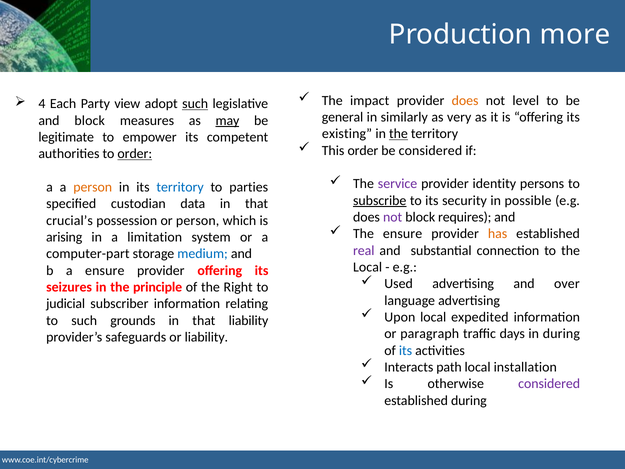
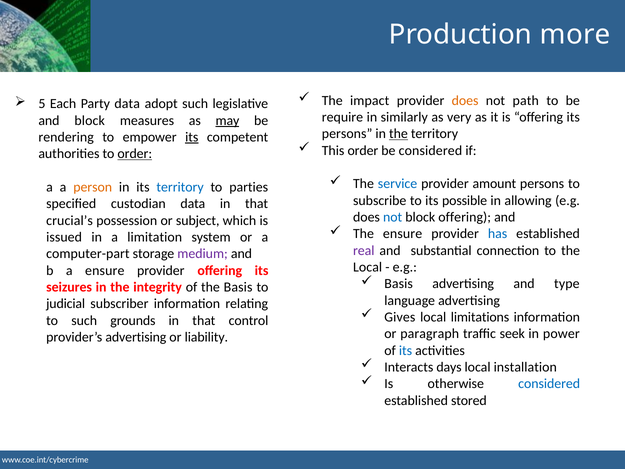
level: level -> path
4: 4 -> 5
Party view: view -> data
such at (195, 104) underline: present -> none
general: general -> require
existing at (347, 134): existing -> persons
legitimate: legitimate -> rendering
its at (192, 137) underline: none -> present
service colour: purple -> blue
identity: identity -> amount
subscribe underline: present -> none
security: security -> possible
possible: possible -> allowing
not at (393, 217) colour: purple -> blue
block requires: requires -> offering
or person: person -> subject
has colour: orange -> blue
arising: arising -> issued
medium colour: blue -> purple
Used at (399, 284): Used -> Basis
over: over -> type
principle: principle -> integrity
the Right: Right -> Basis
Upon: Upon -> Gives
expedited: expedited -> limitations
that liability: liability -> control
days: days -> seek
in during: during -> power
provider’s safeguards: safeguards -> advertising
path: path -> days
considered at (549, 384) colour: purple -> blue
established during: during -> stored
